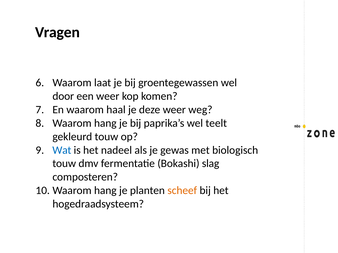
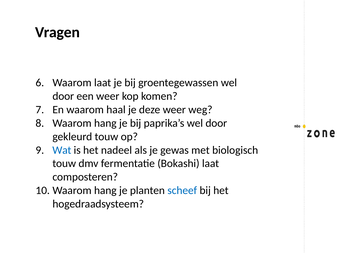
paprika’s wel teelt: teelt -> door
Bokashi slag: slag -> laat
scheef colour: orange -> blue
